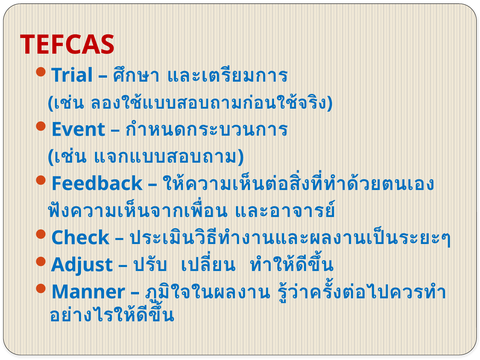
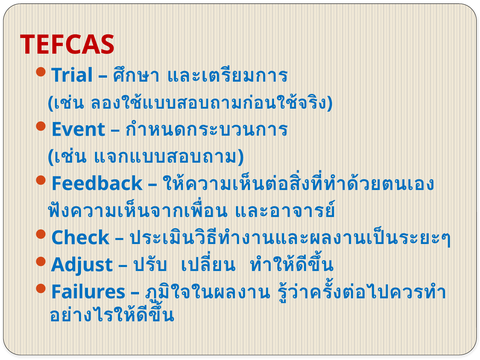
Manner: Manner -> Failures
